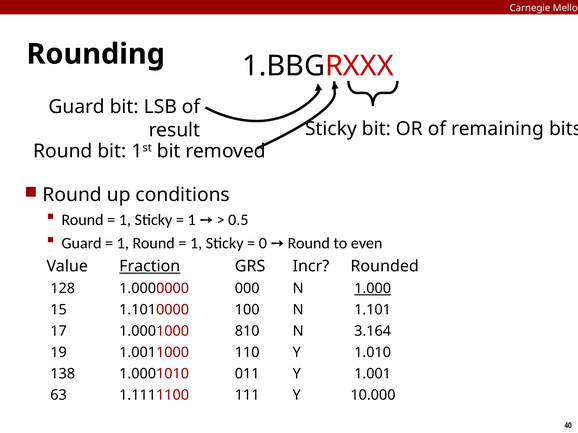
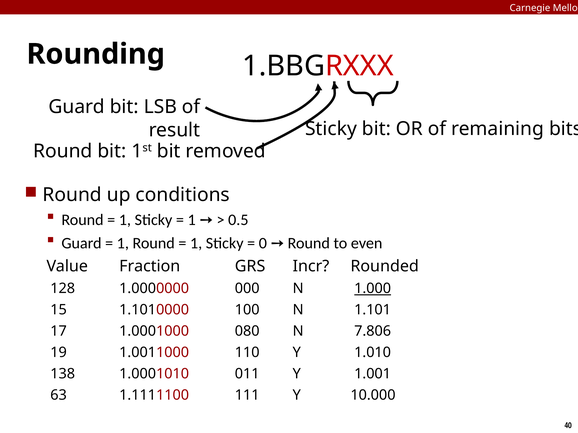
Fraction underline: present -> none
810: 810 -> 080
3.164: 3.164 -> 7.806
